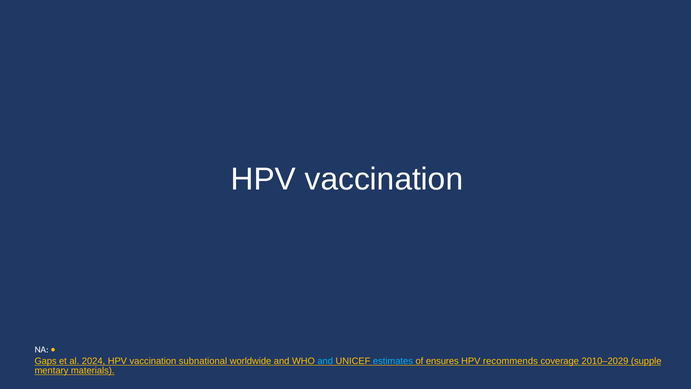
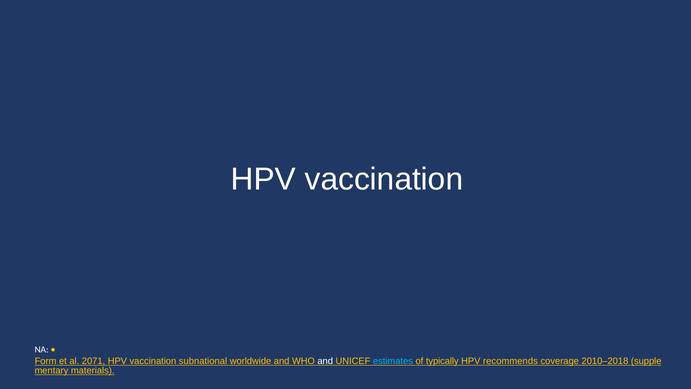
Gaps: Gaps -> Form
2024: 2024 -> 2071
and at (325, 361) colour: light blue -> white
ensures: ensures -> typically
2010–2029: 2010–2029 -> 2010–2018
